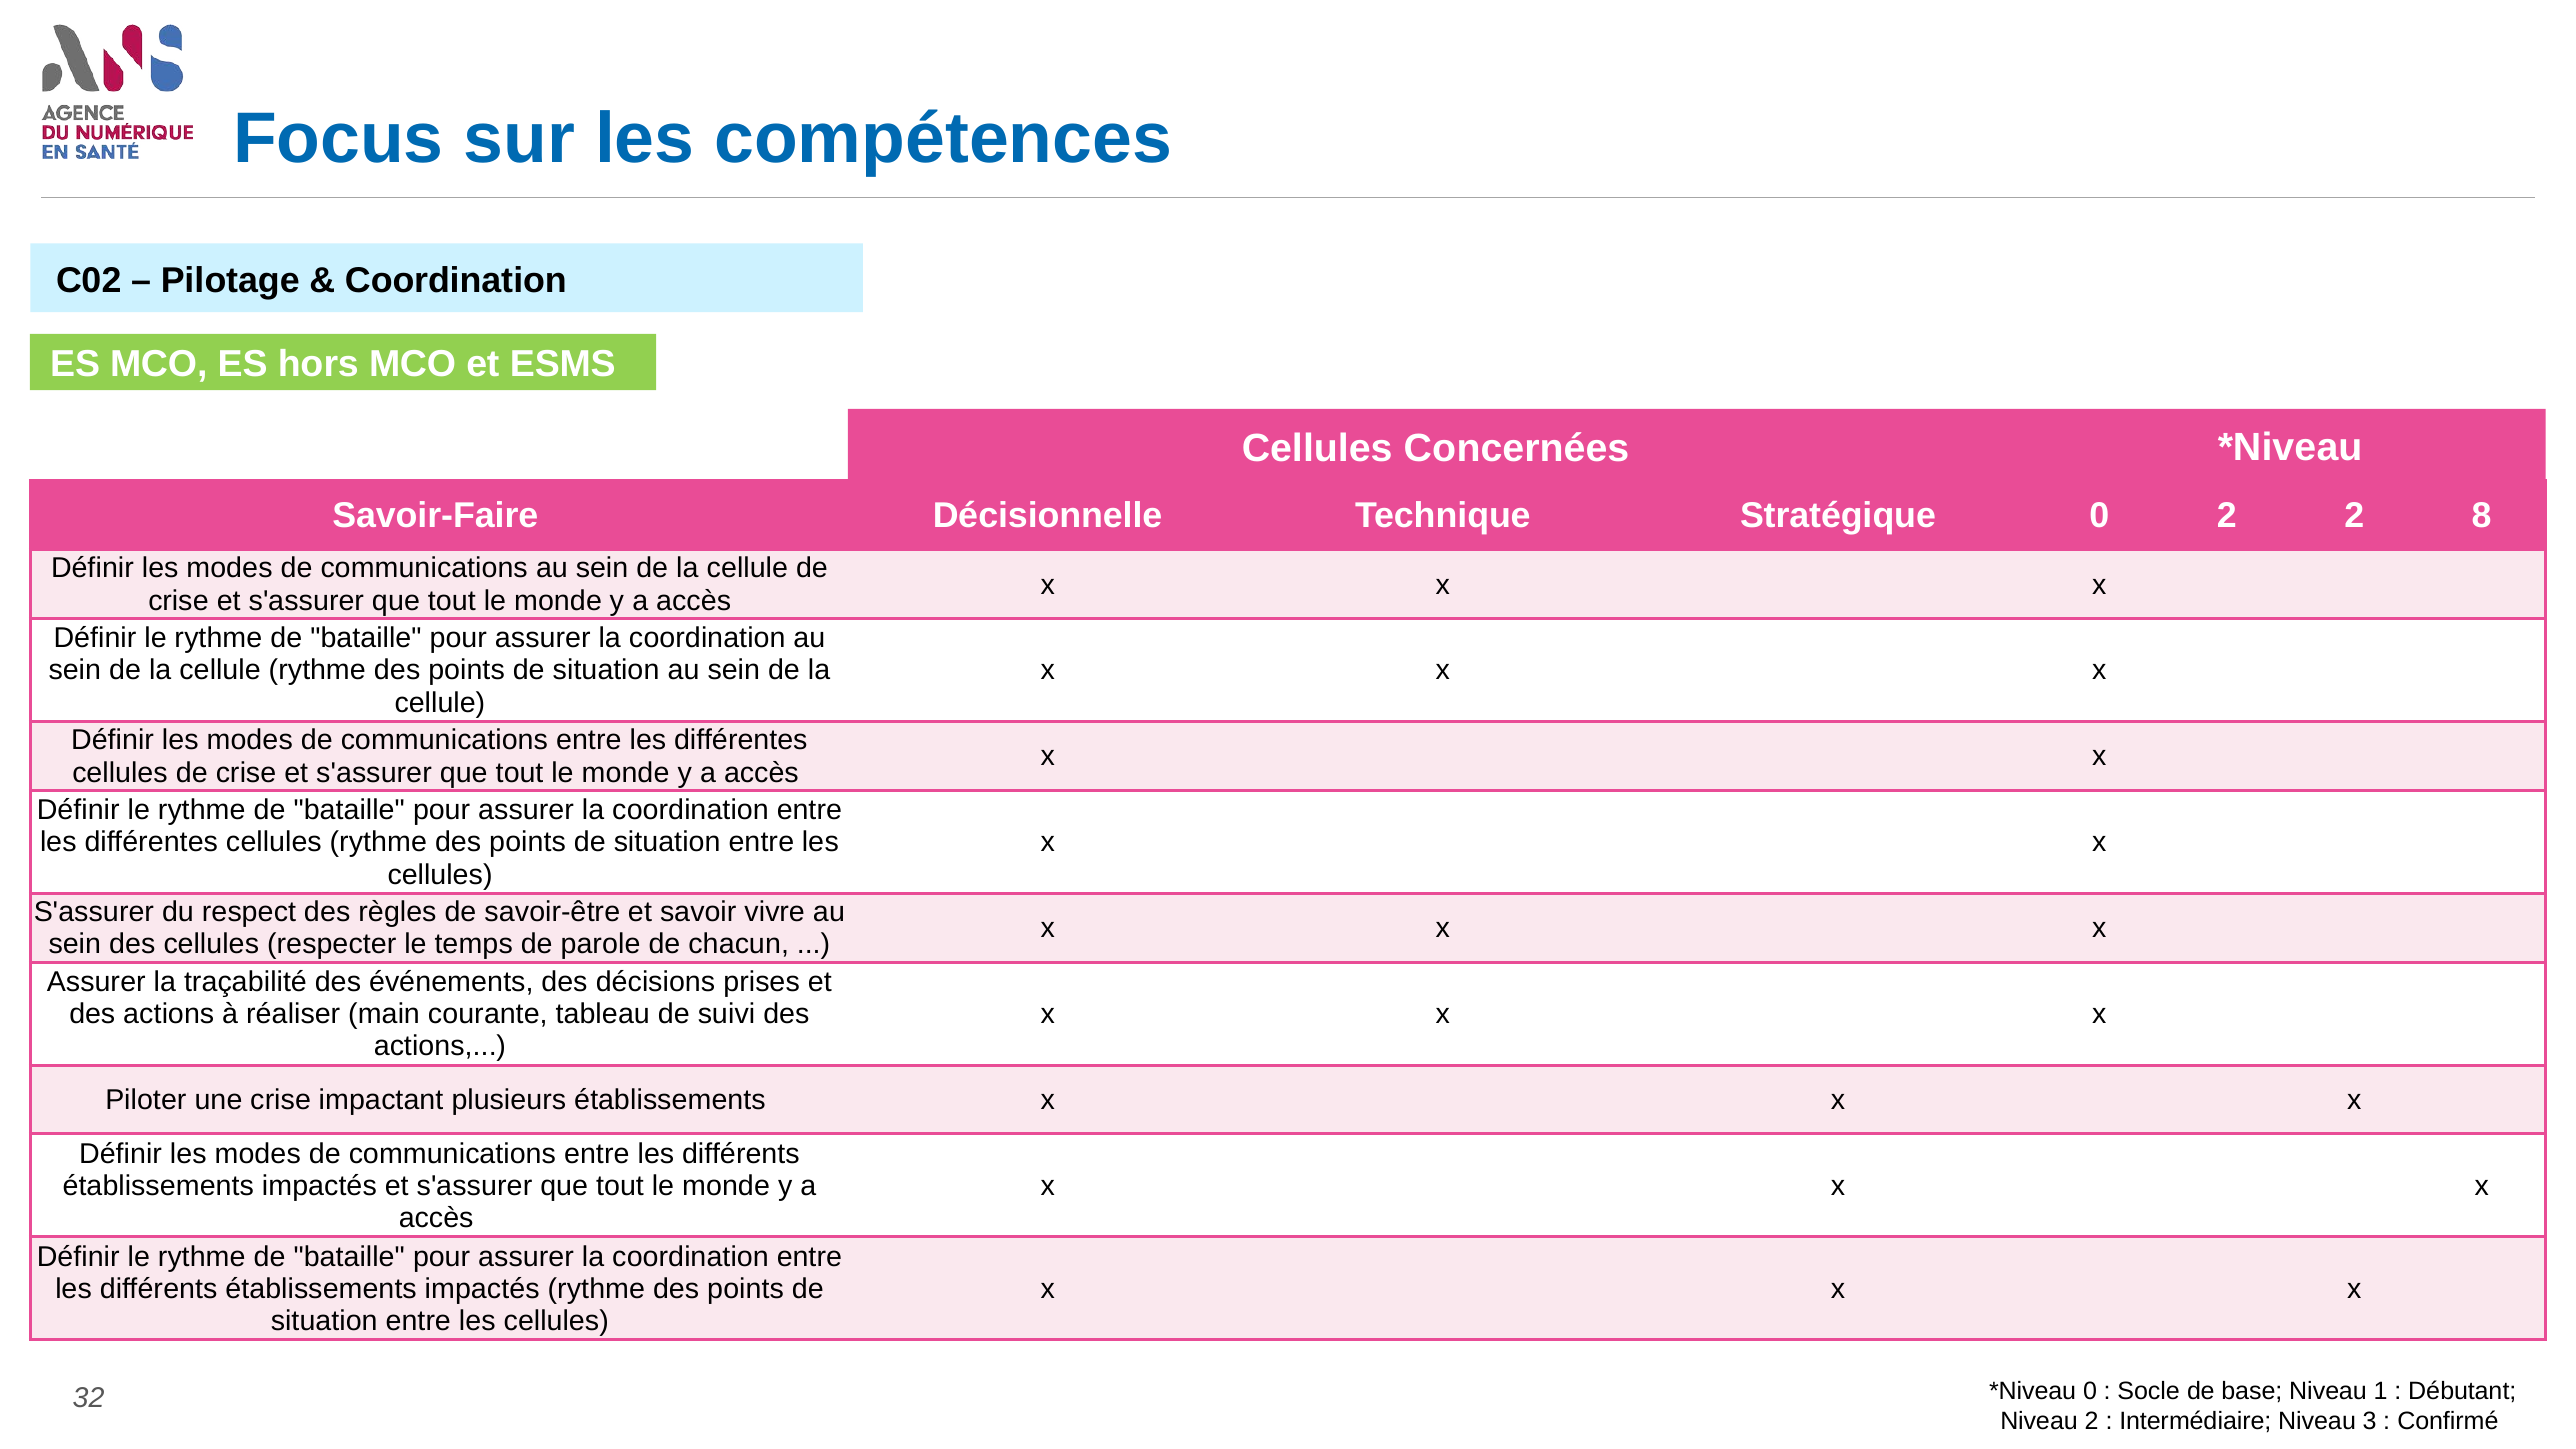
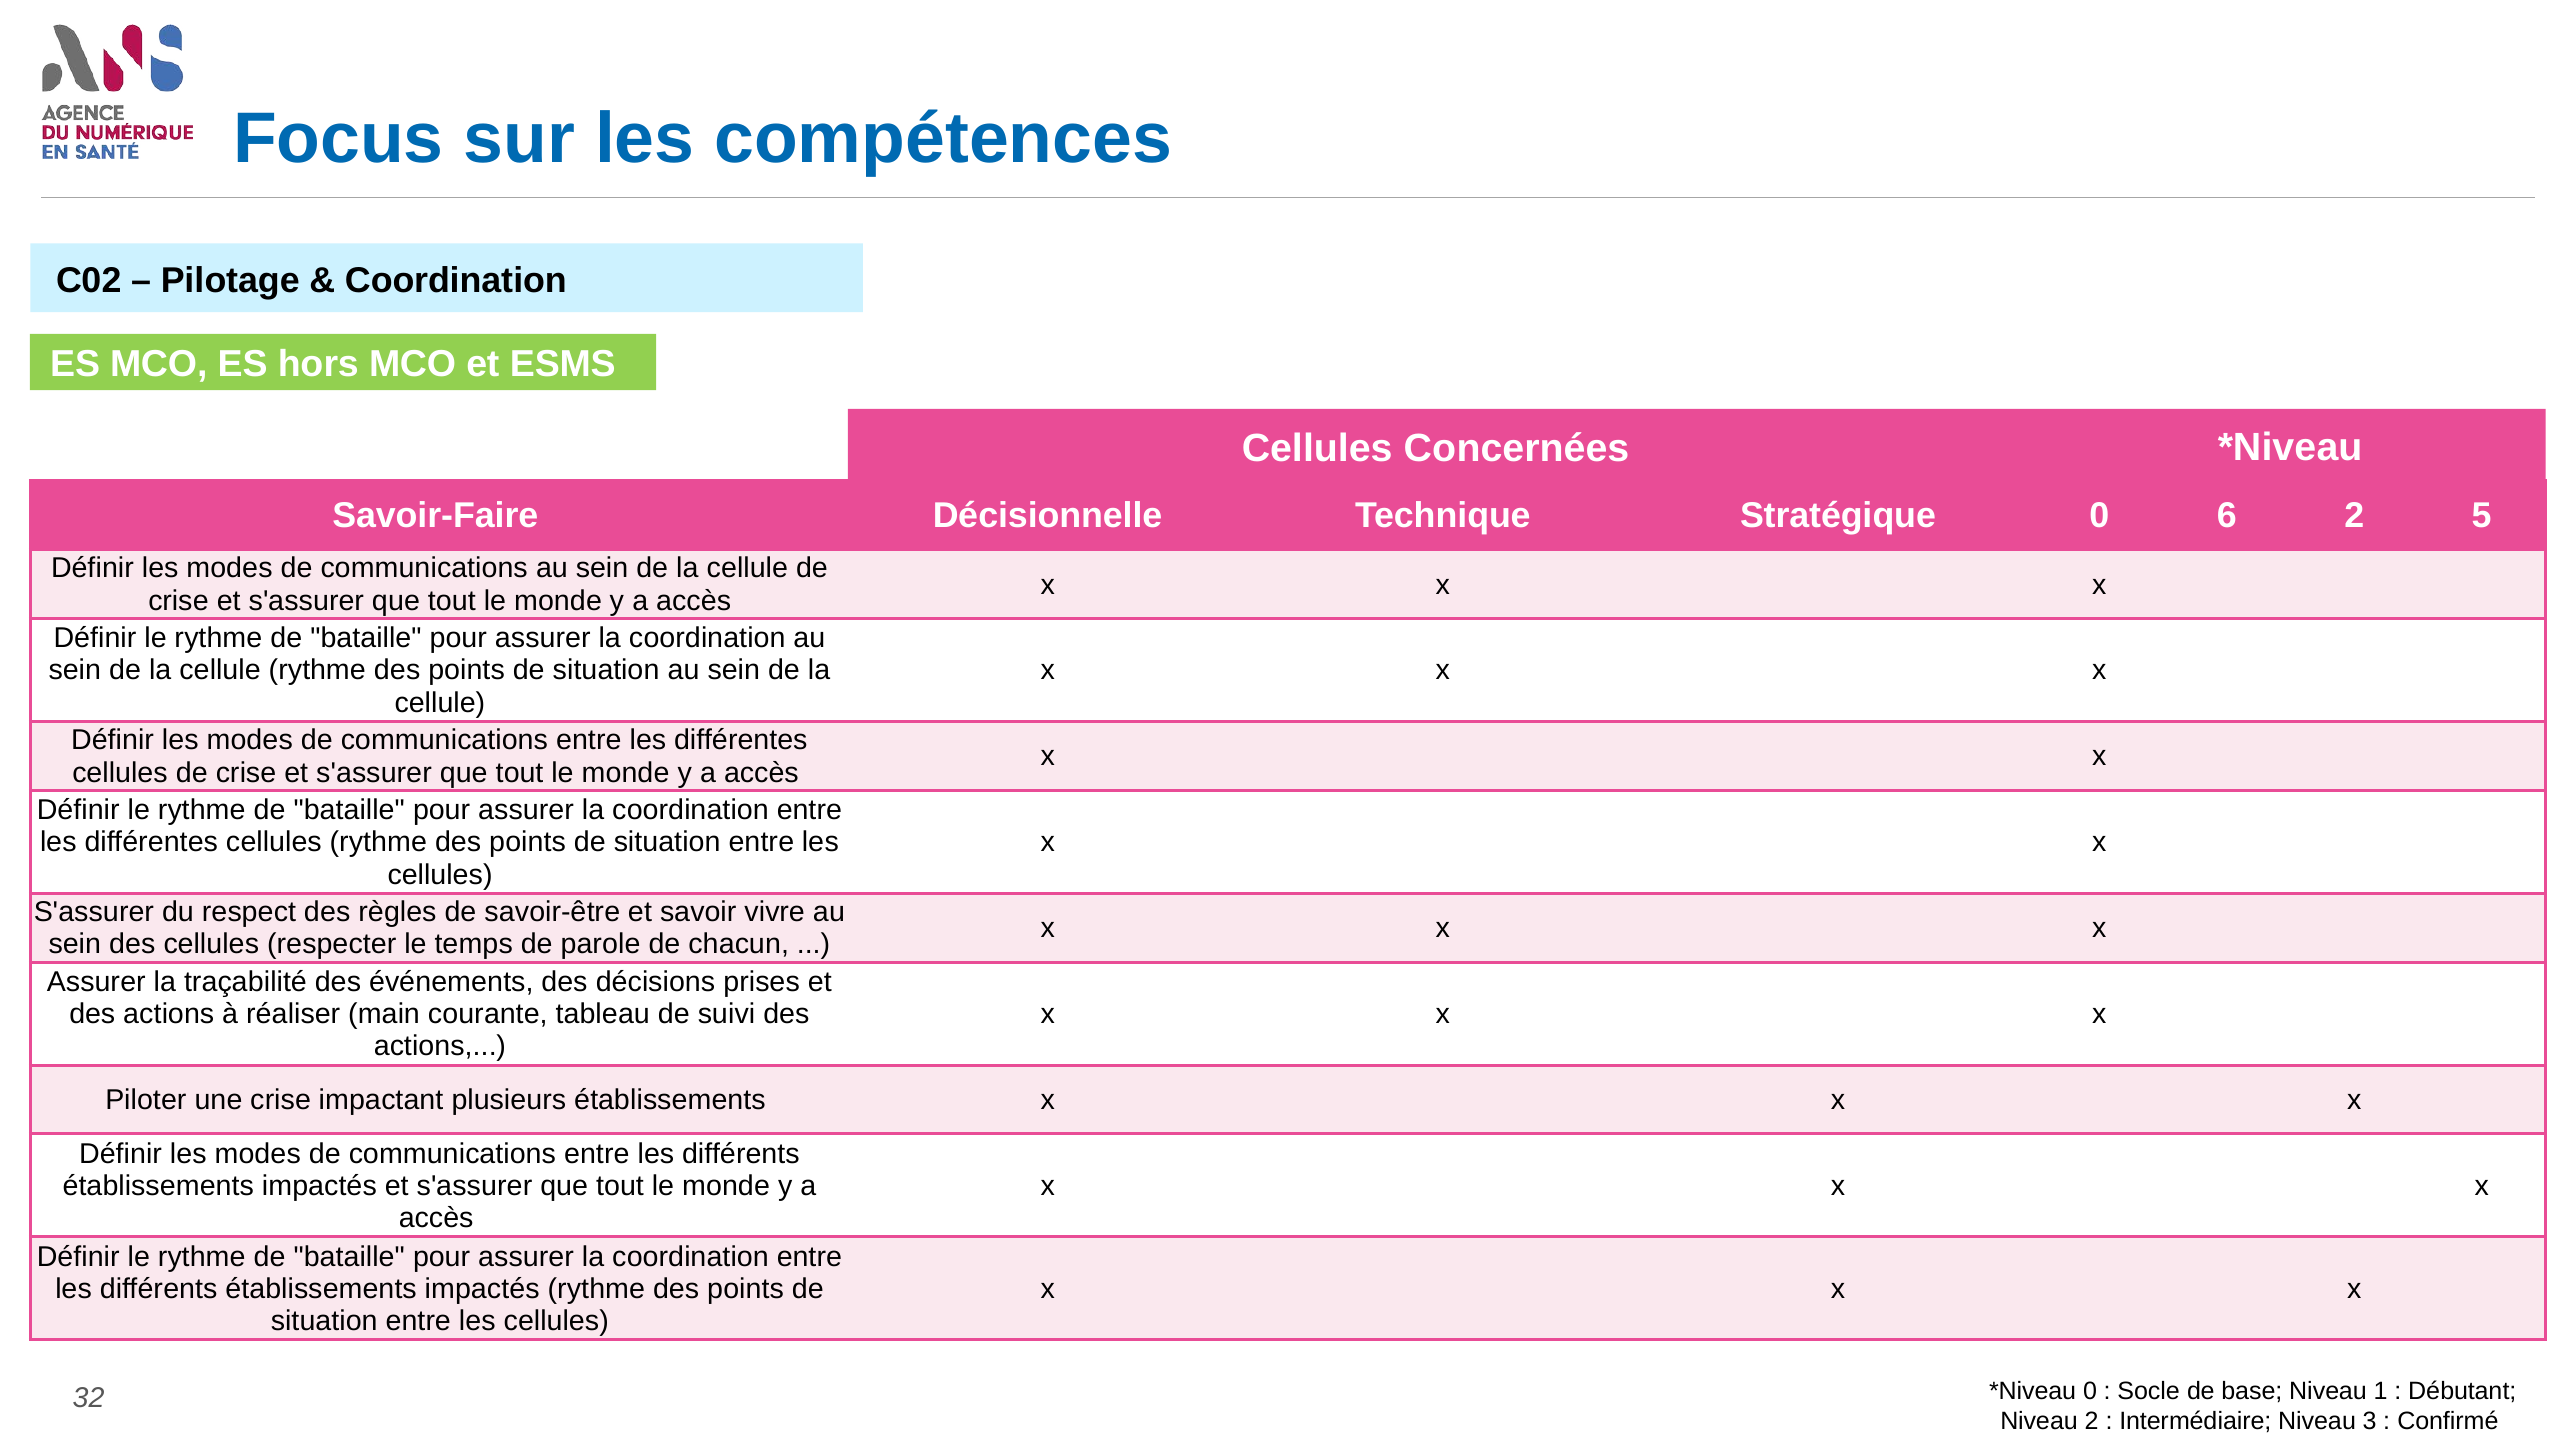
0 2: 2 -> 6
8: 8 -> 5
